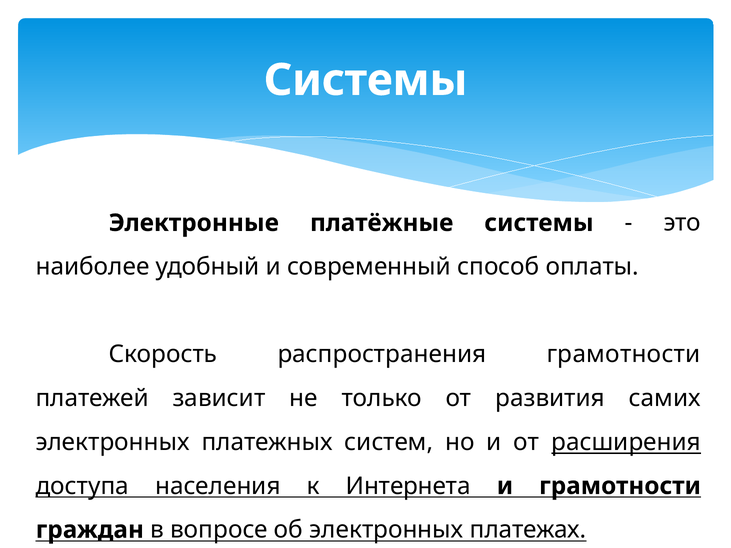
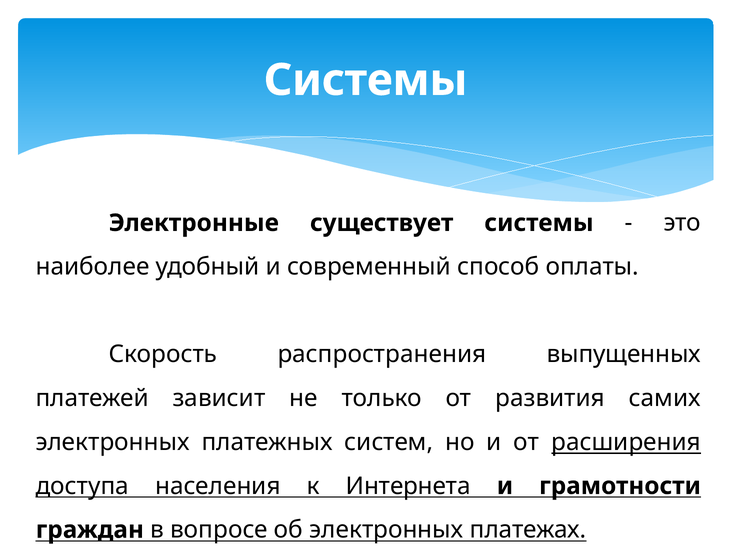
платёжные: платёжные -> существует
распространения грамотности: грамотности -> выпущенных
